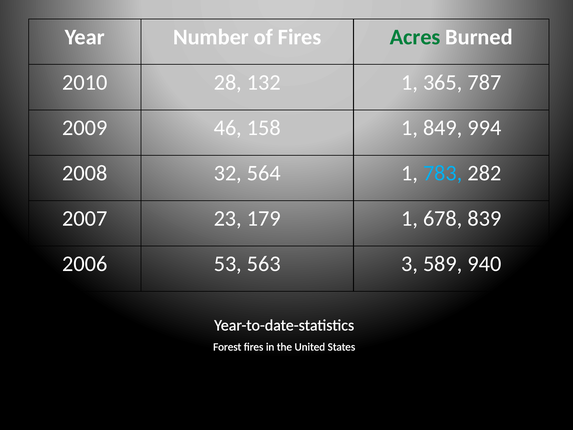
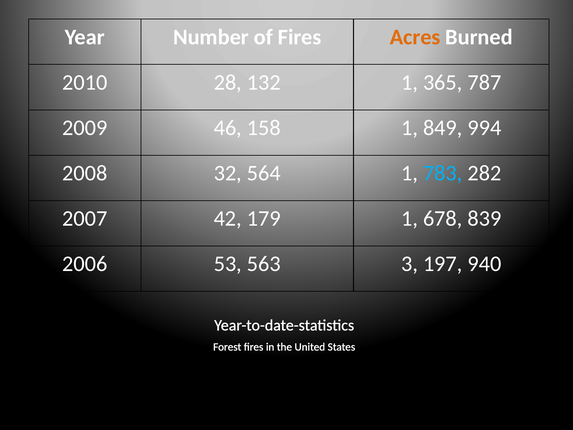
Acres colour: green -> orange
23: 23 -> 42
589: 589 -> 197
